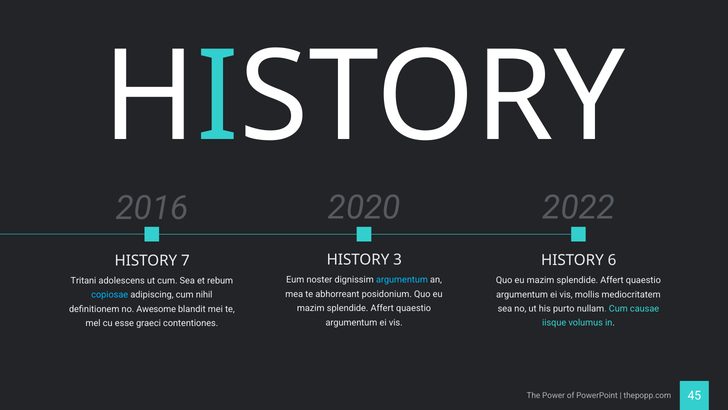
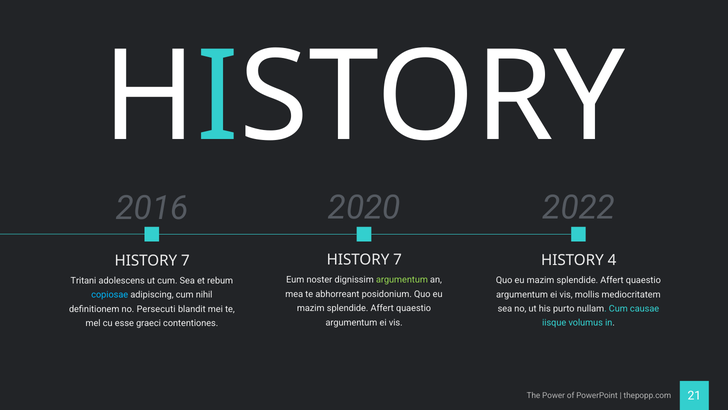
3 at (398, 259): 3 -> 7
6: 6 -> 4
argumentum at (402, 280) colour: light blue -> light green
Awesome: Awesome -> Persecuti
45: 45 -> 21
